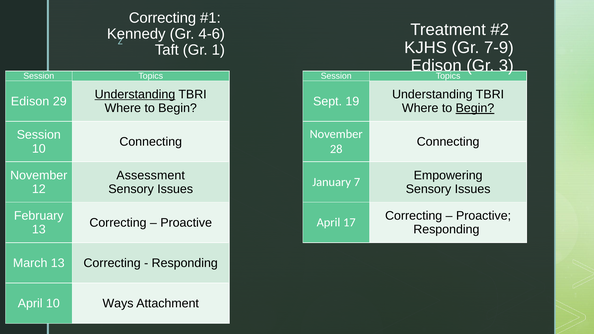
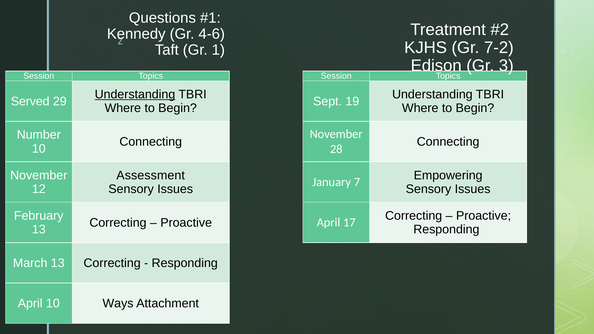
Correcting at (163, 18): Correcting -> Questions
7-9: 7-9 -> 7-2
Edison at (30, 101): Edison -> Served
Begin at (475, 108) underline: present -> none
Session at (39, 135): Session -> Number
